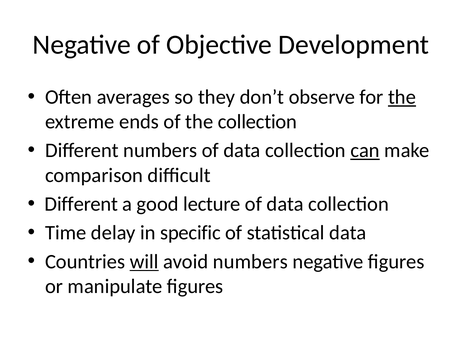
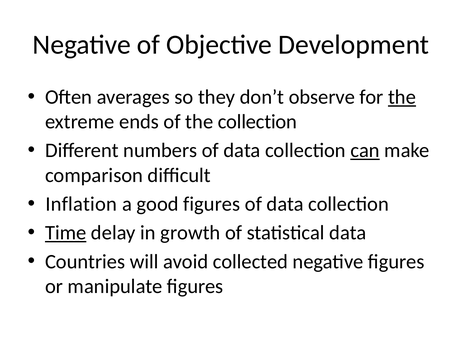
Different at (81, 204): Different -> Inflation
good lecture: lecture -> figures
Time underline: none -> present
specific: specific -> growth
will underline: present -> none
avoid numbers: numbers -> collected
